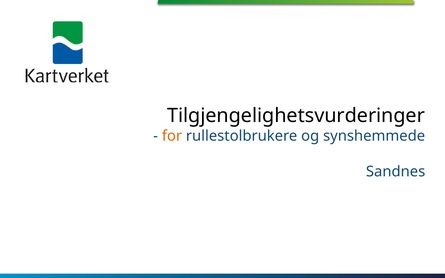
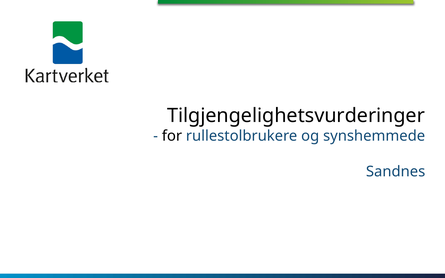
for colour: orange -> black
